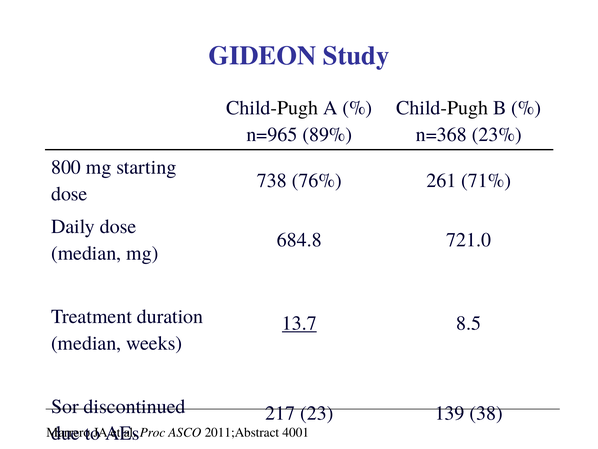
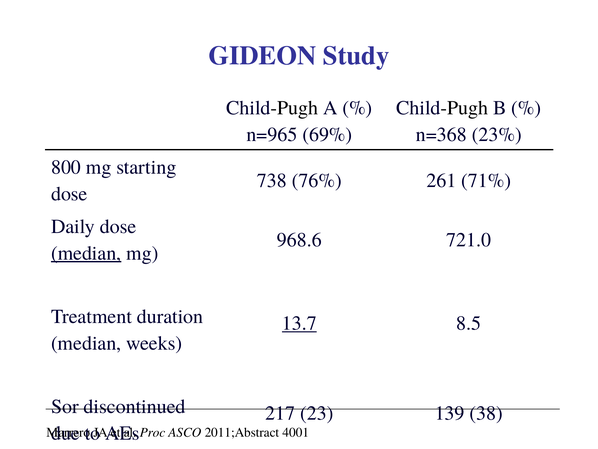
89%: 89% -> 69%
684.8: 684.8 -> 968.6
median at (86, 253) underline: none -> present
